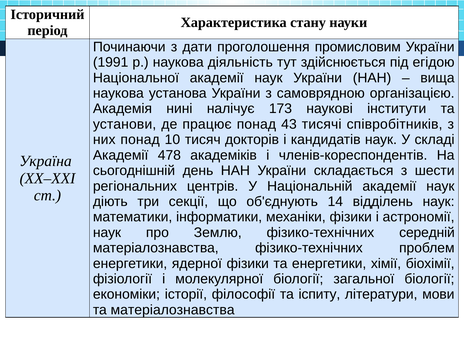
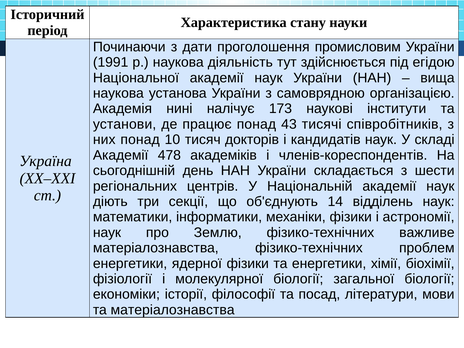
середній: середній -> важливе
іспиту: іспиту -> посад
